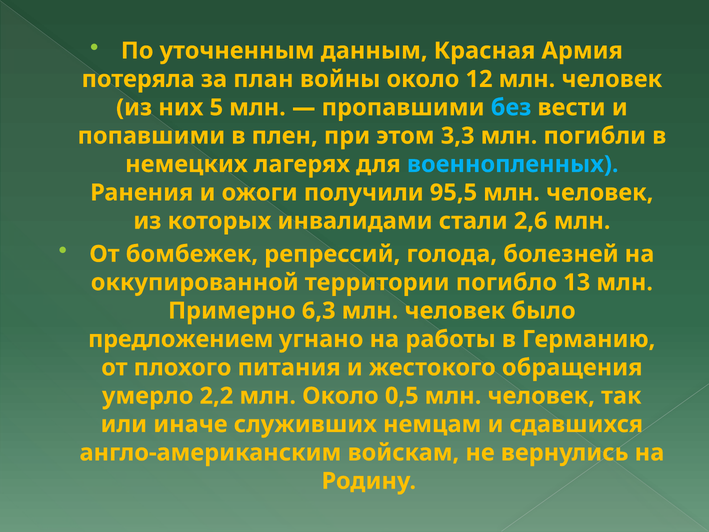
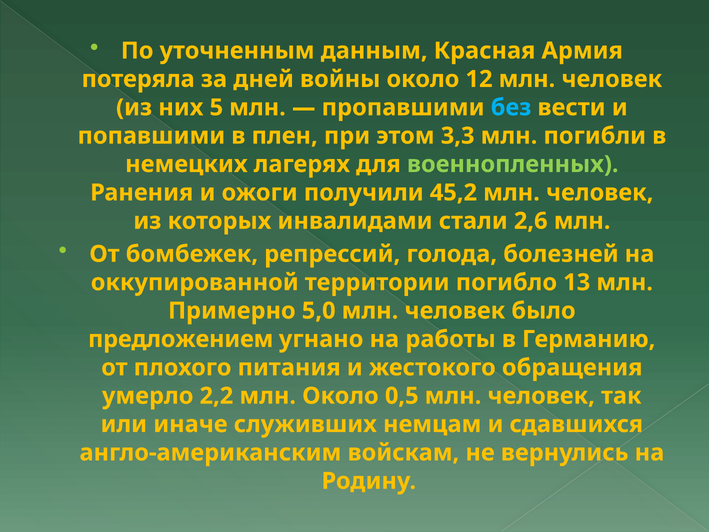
план: план -> дней
военнопленных colour: light blue -> light green
95,5: 95,5 -> 45,2
6,3: 6,3 -> 5,0
